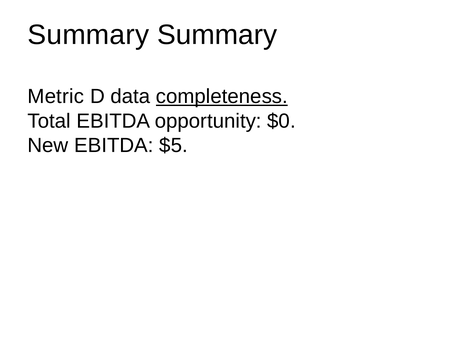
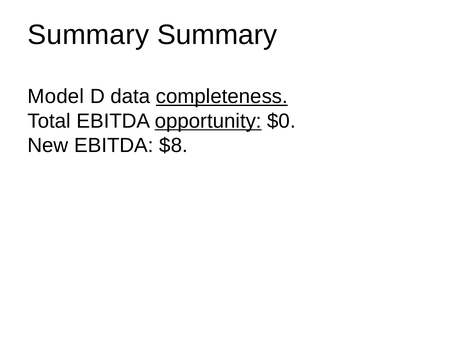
Metric: Metric -> Model
opportunity underline: none -> present
$5: $5 -> $8
